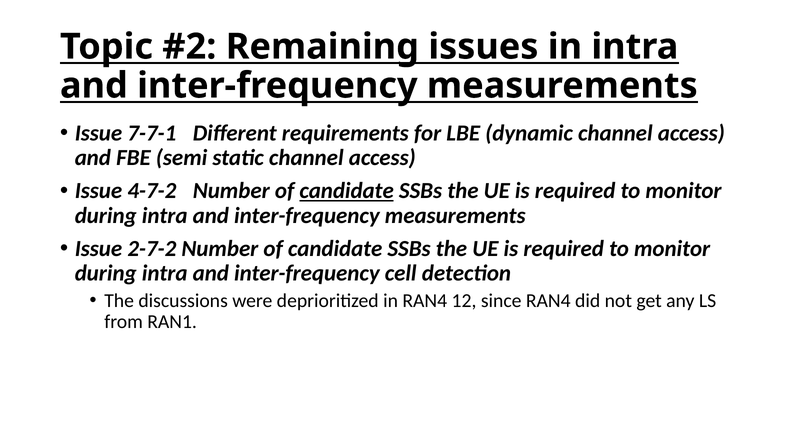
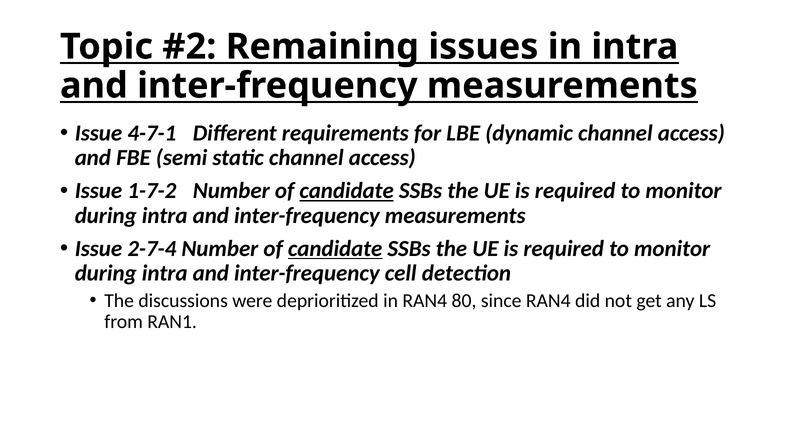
7-7-1: 7-7-1 -> 4-7-1
4-7-2: 4-7-2 -> 1-7-2
2-7-2: 2-7-2 -> 2-7-4
candidate at (335, 248) underline: none -> present
12: 12 -> 80
